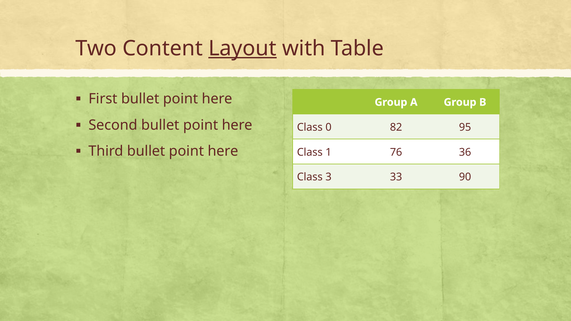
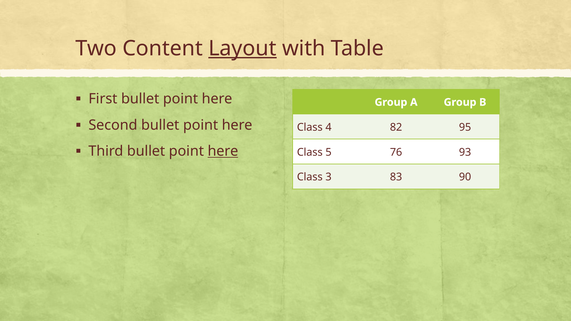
0: 0 -> 4
here at (223, 151) underline: none -> present
1: 1 -> 5
36: 36 -> 93
33: 33 -> 83
